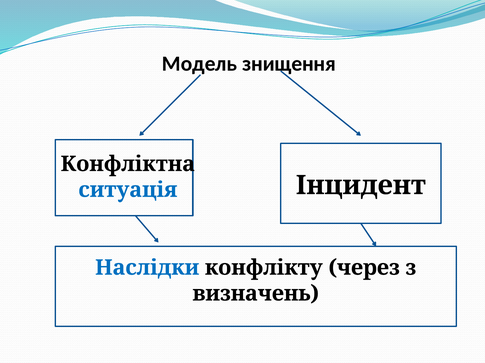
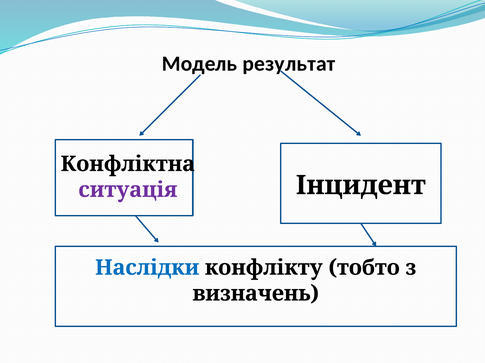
знищення: знищення -> результат
ситуація colour: blue -> purple
через: через -> тобто
